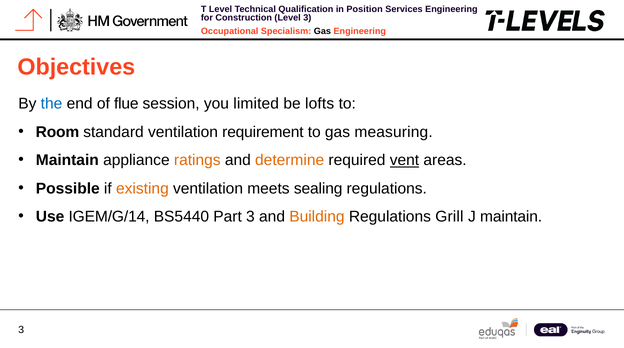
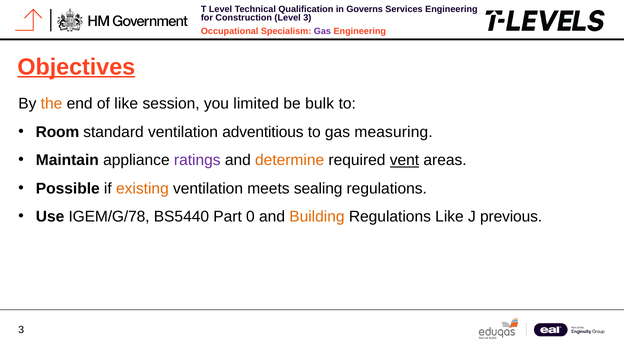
Position: Position -> Governs
Gas at (322, 32) colour: black -> purple
Objectives underline: none -> present
the colour: blue -> orange
of flue: flue -> like
lofts: lofts -> bulk
requirement: requirement -> adventitious
ratings colour: orange -> purple
IGEM/G/14: IGEM/G/14 -> IGEM/G/78
Part 3: 3 -> 0
Regulations Grill: Grill -> Like
J maintain: maintain -> previous
